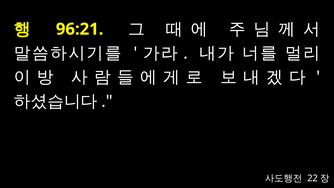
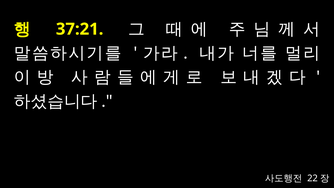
96:21: 96:21 -> 37:21
